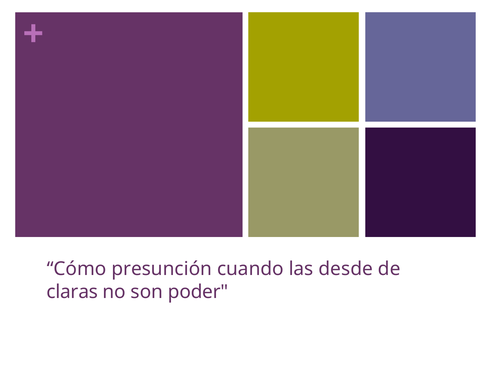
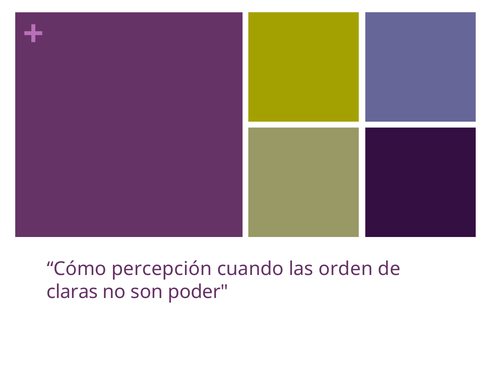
presunción: presunción -> percepción
desde: desde -> orden
